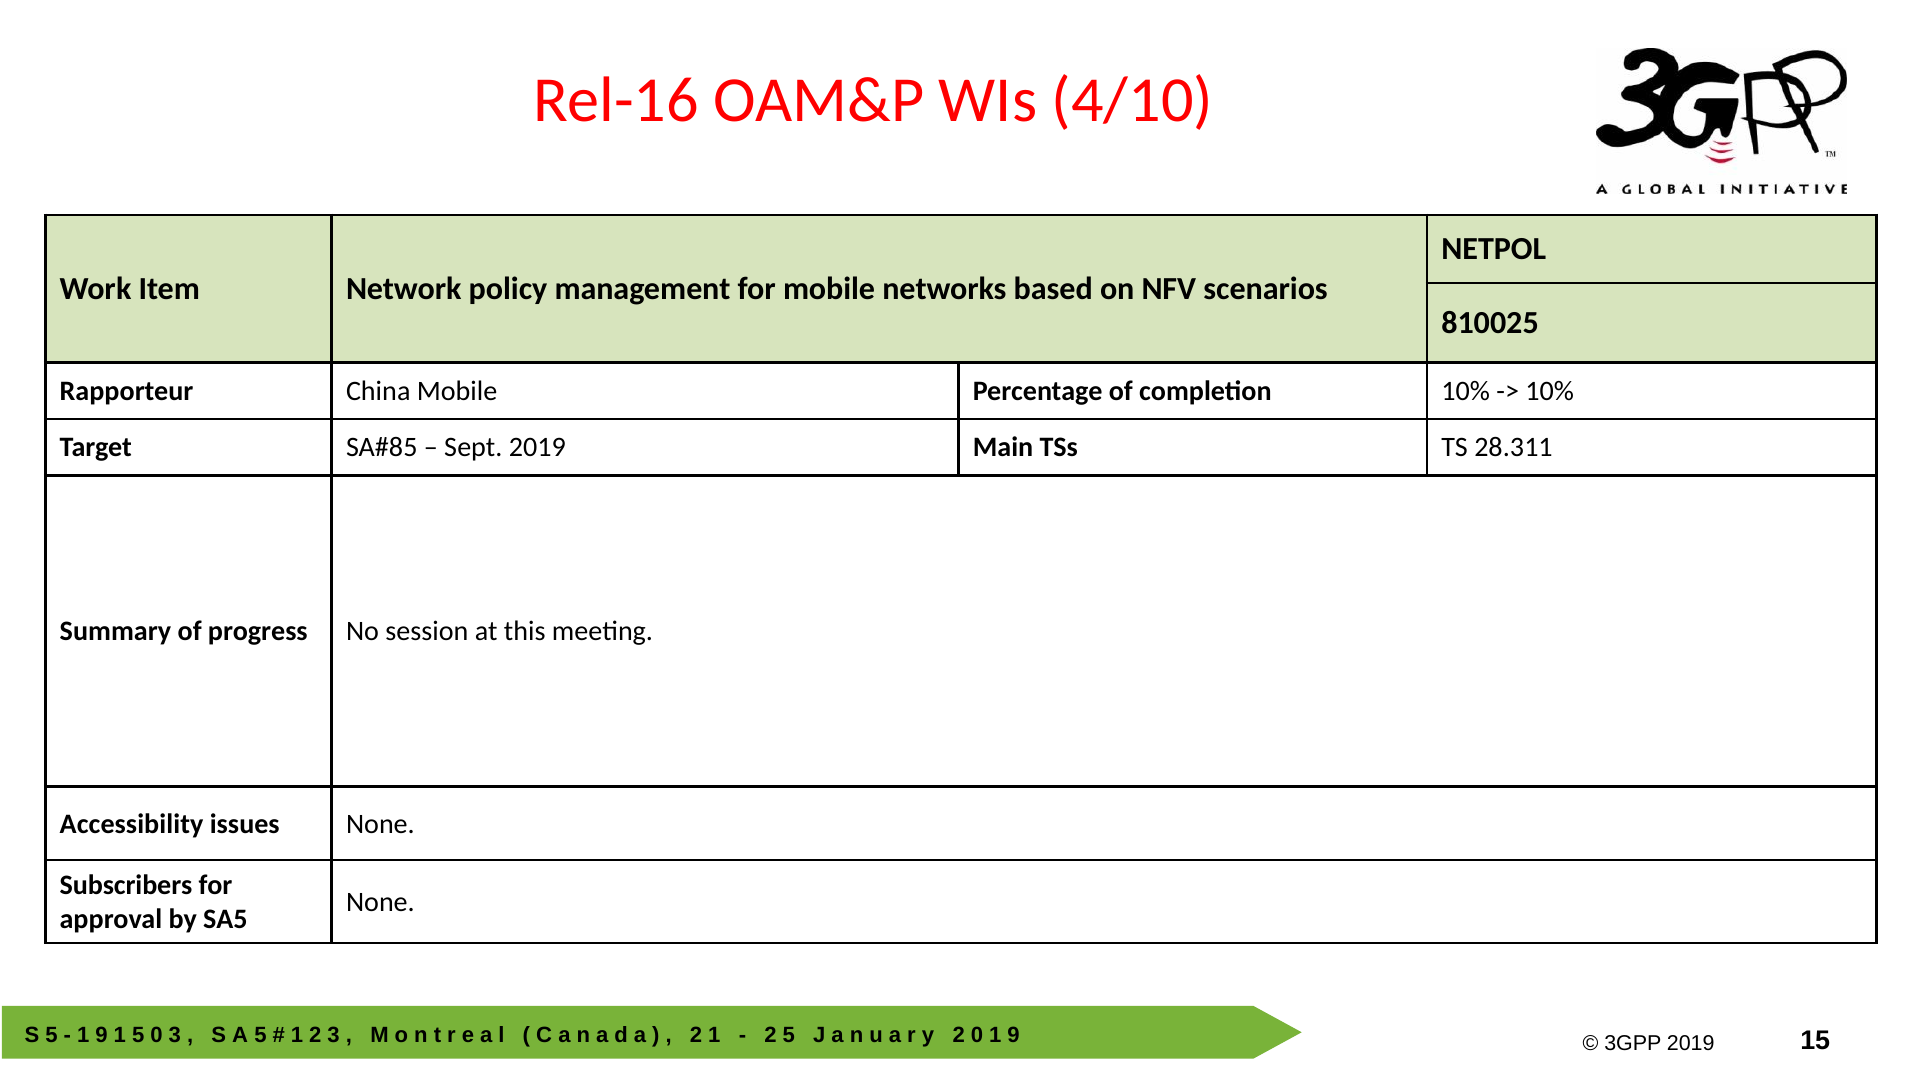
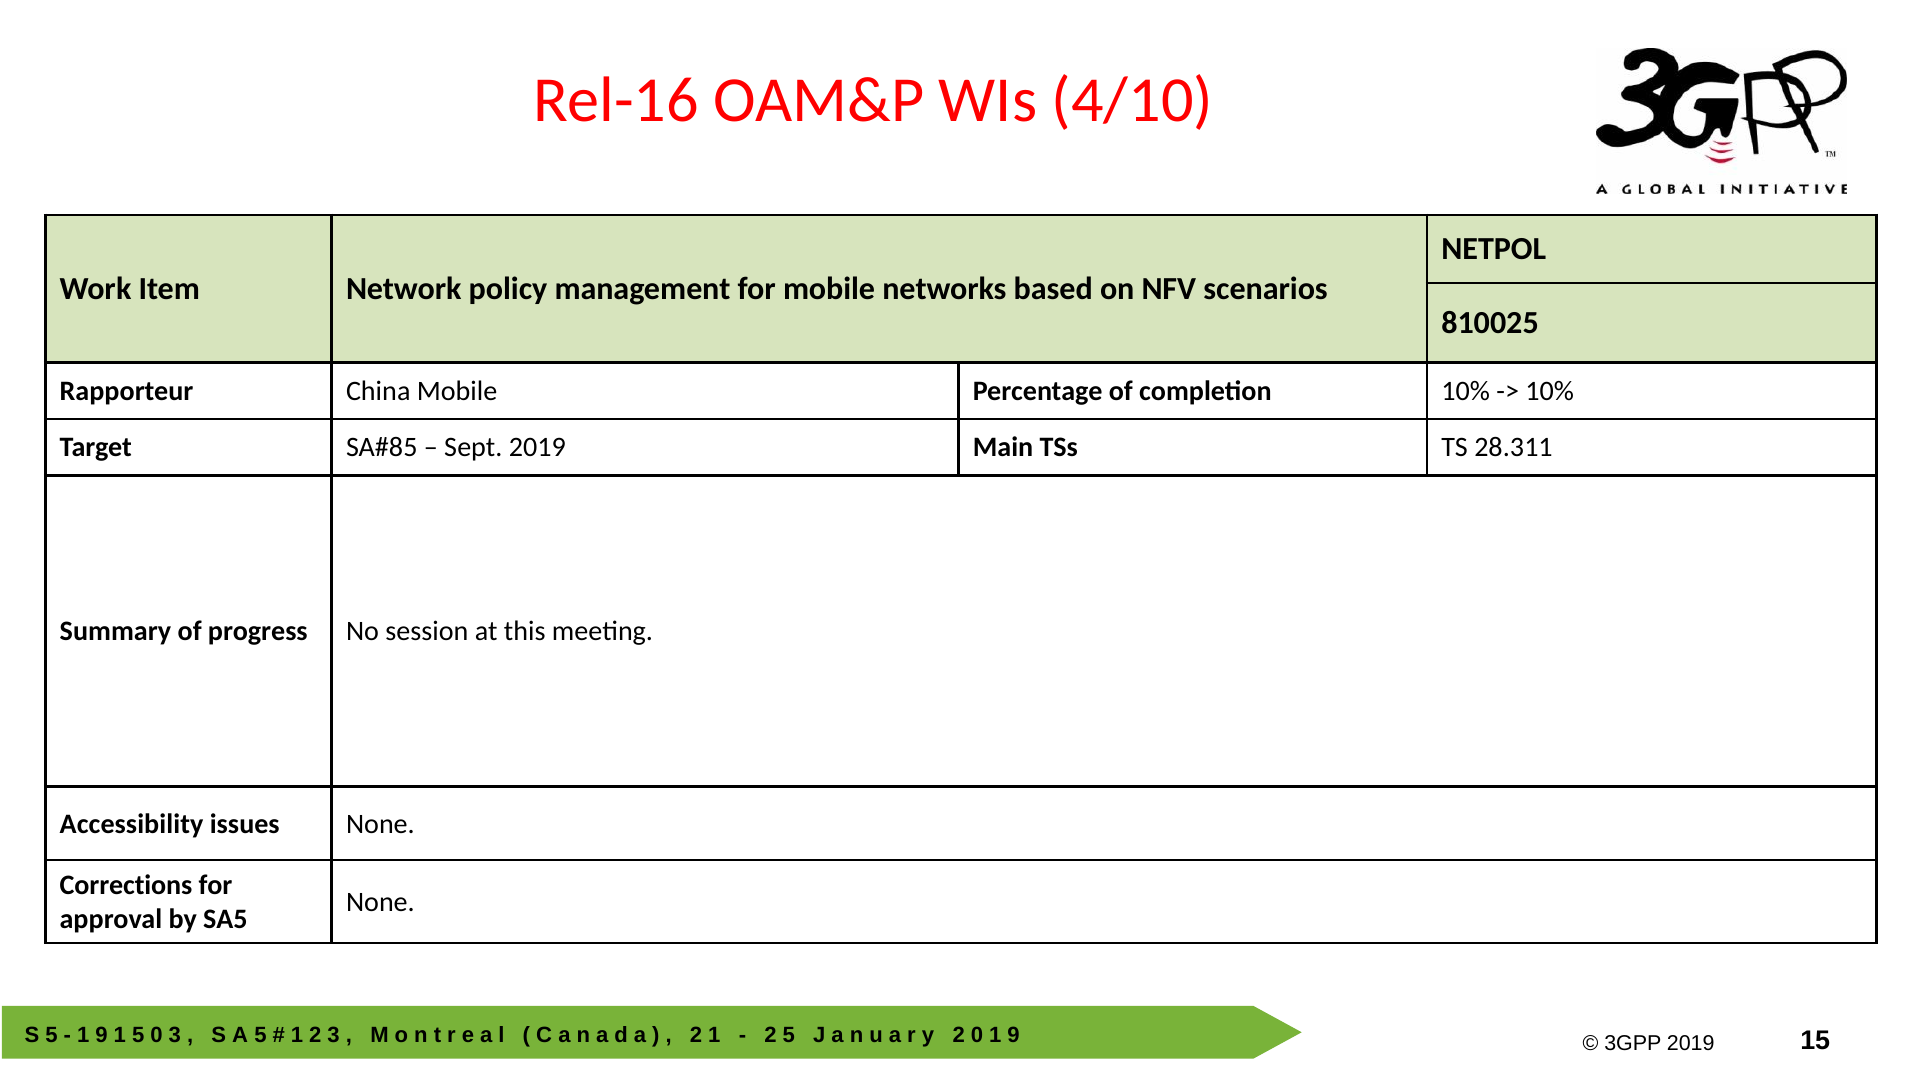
Subscribers: Subscribers -> Corrections
